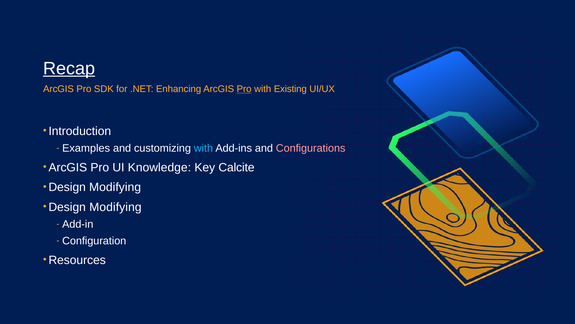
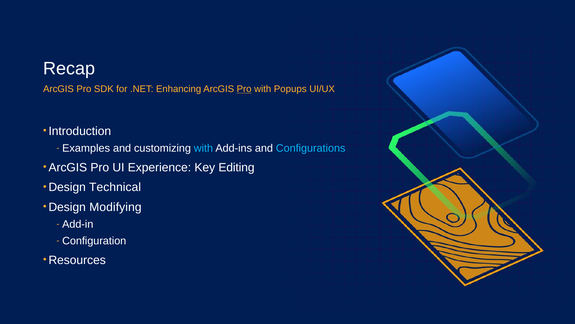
Recap underline: present -> none
Existing: Existing -> Popups
Configurations colour: pink -> light blue
Knowledge: Knowledge -> Experience
Calcite: Calcite -> Editing
Modifying at (115, 187): Modifying -> Technical
